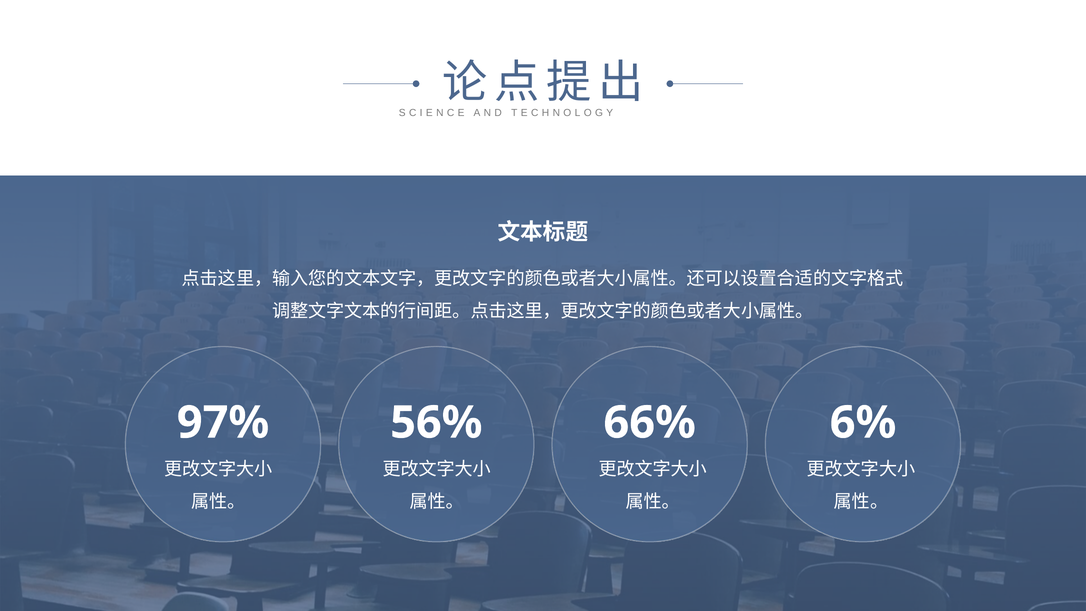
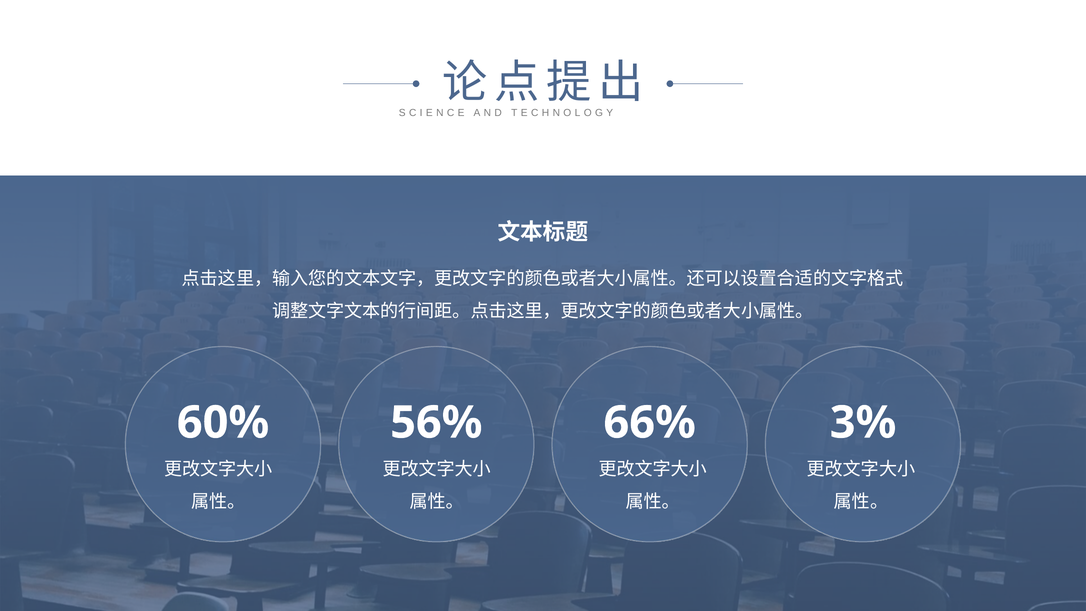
97%: 97% -> 60%
6%: 6% -> 3%
